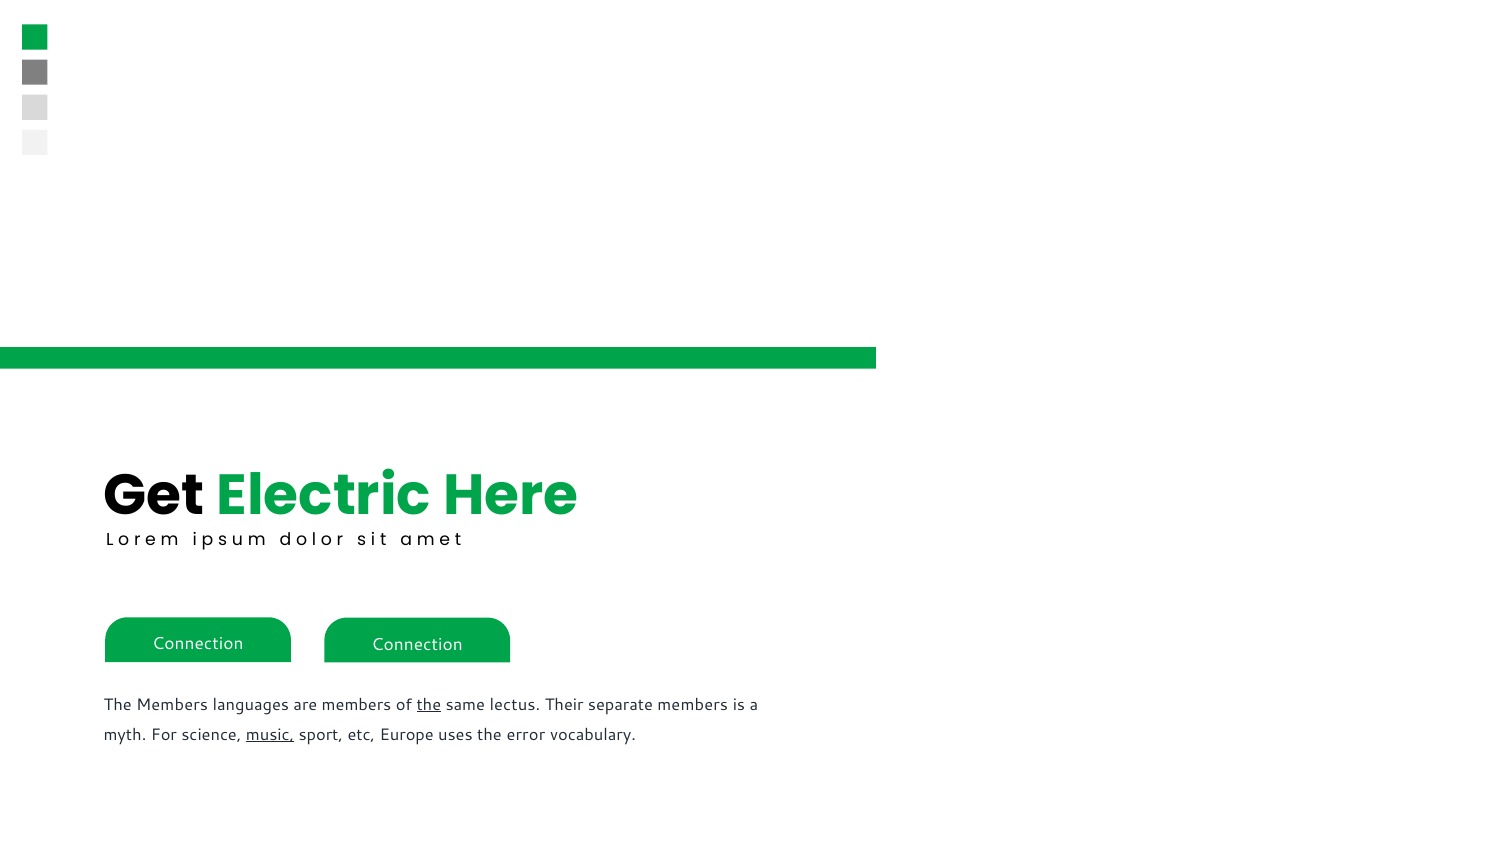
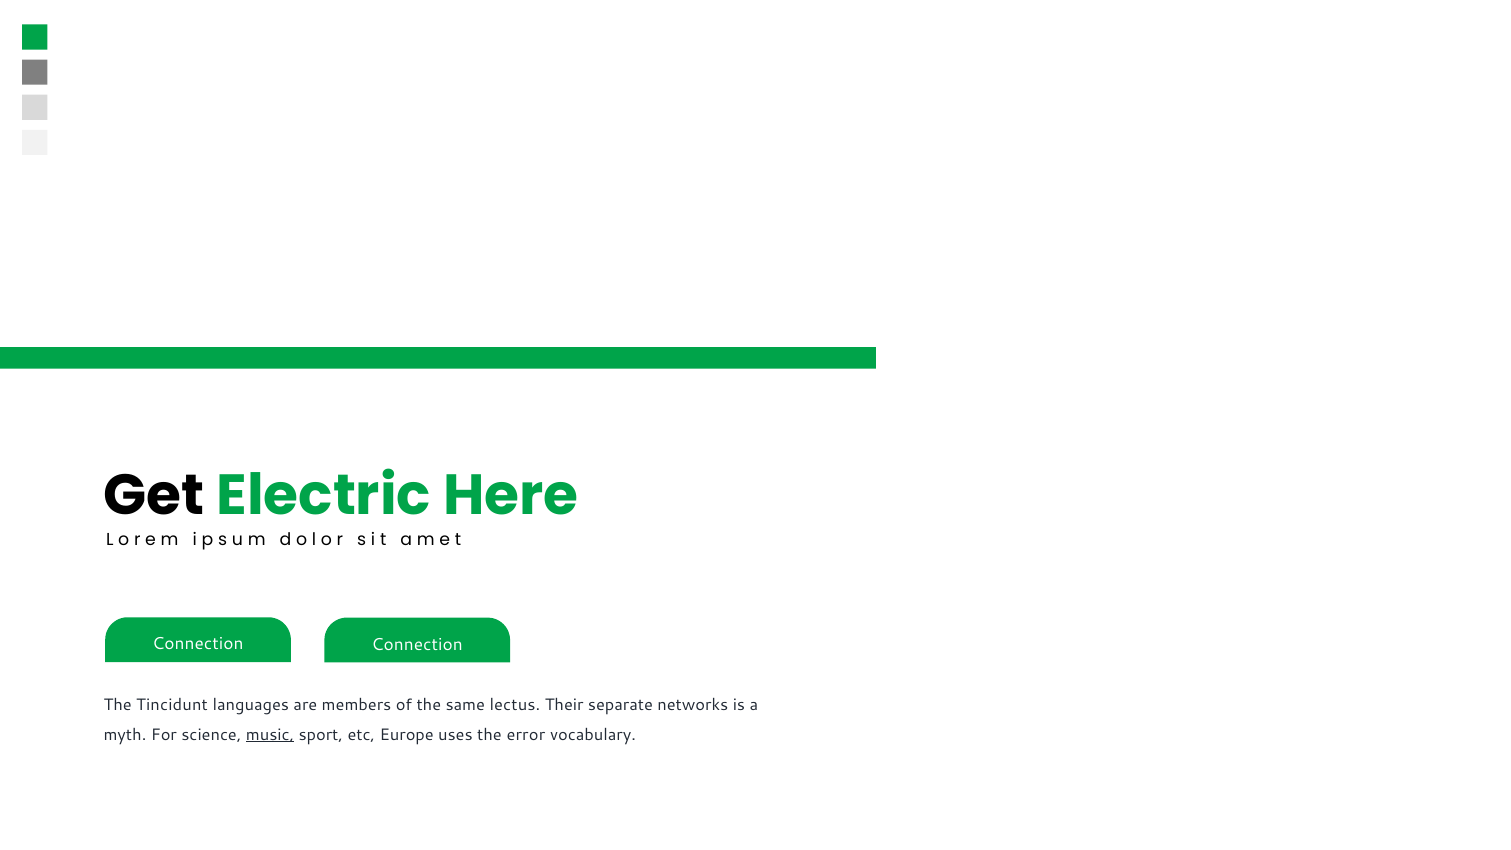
The Members: Members -> Tincidunt
the at (429, 705) underline: present -> none
separate members: members -> networks
